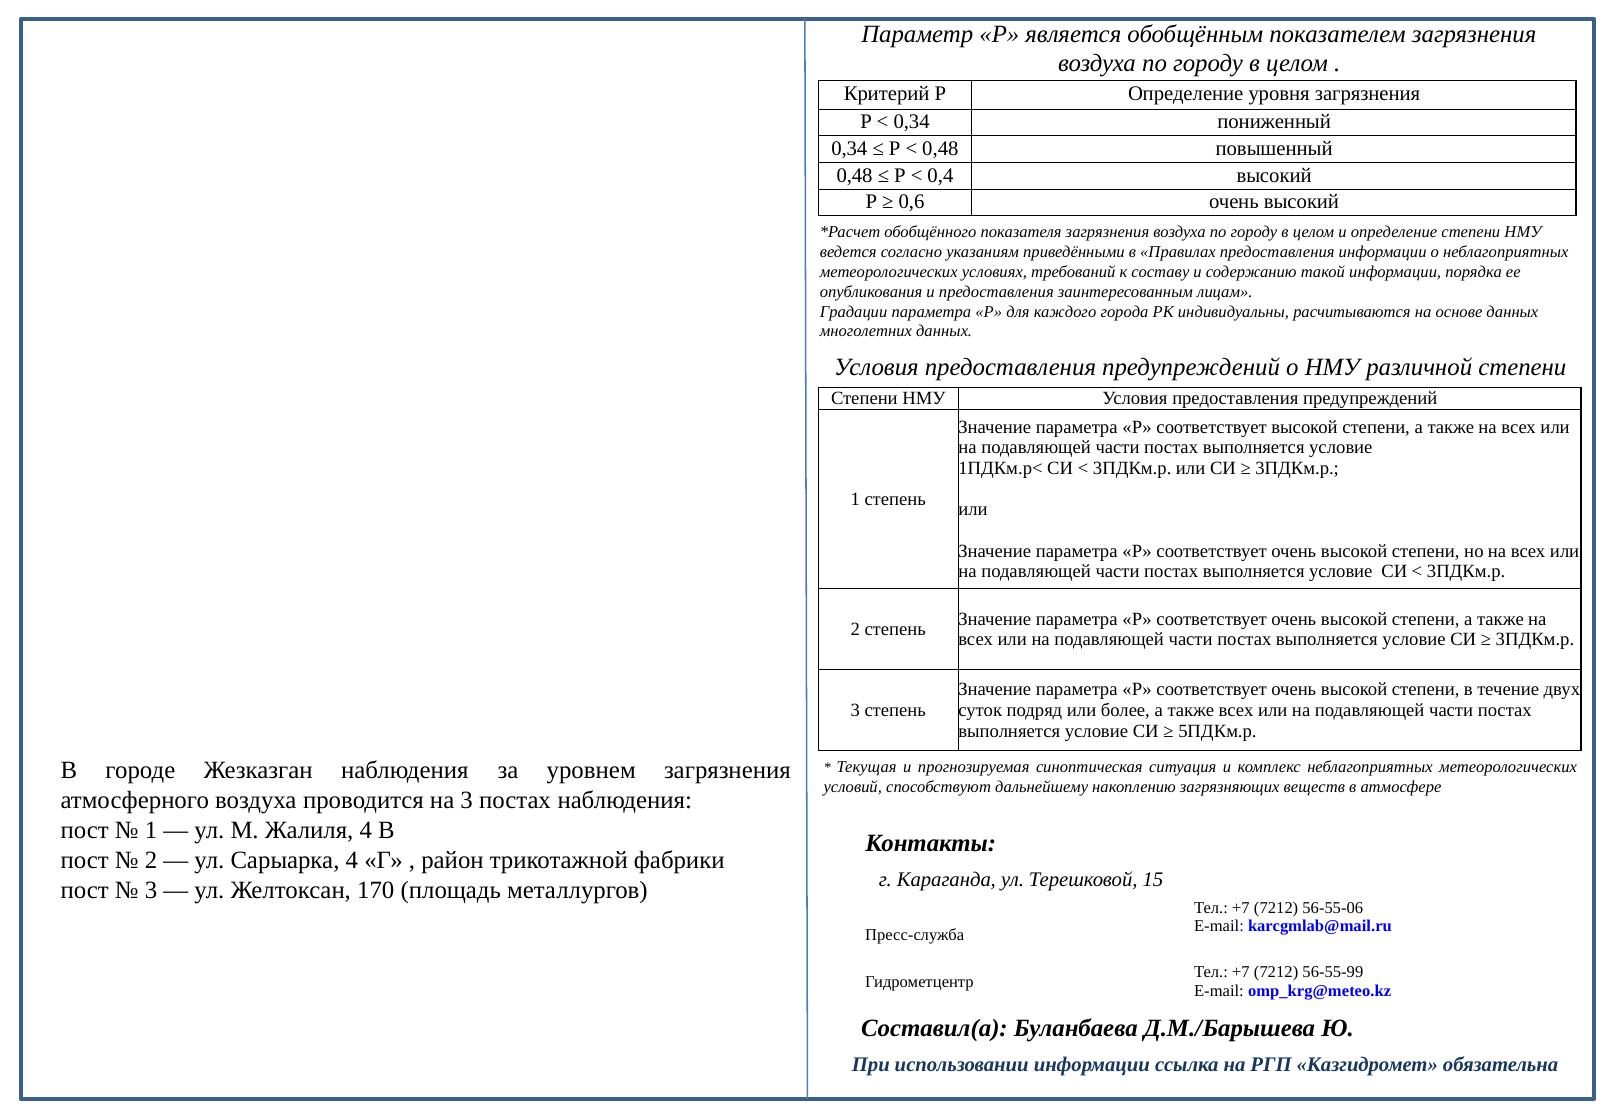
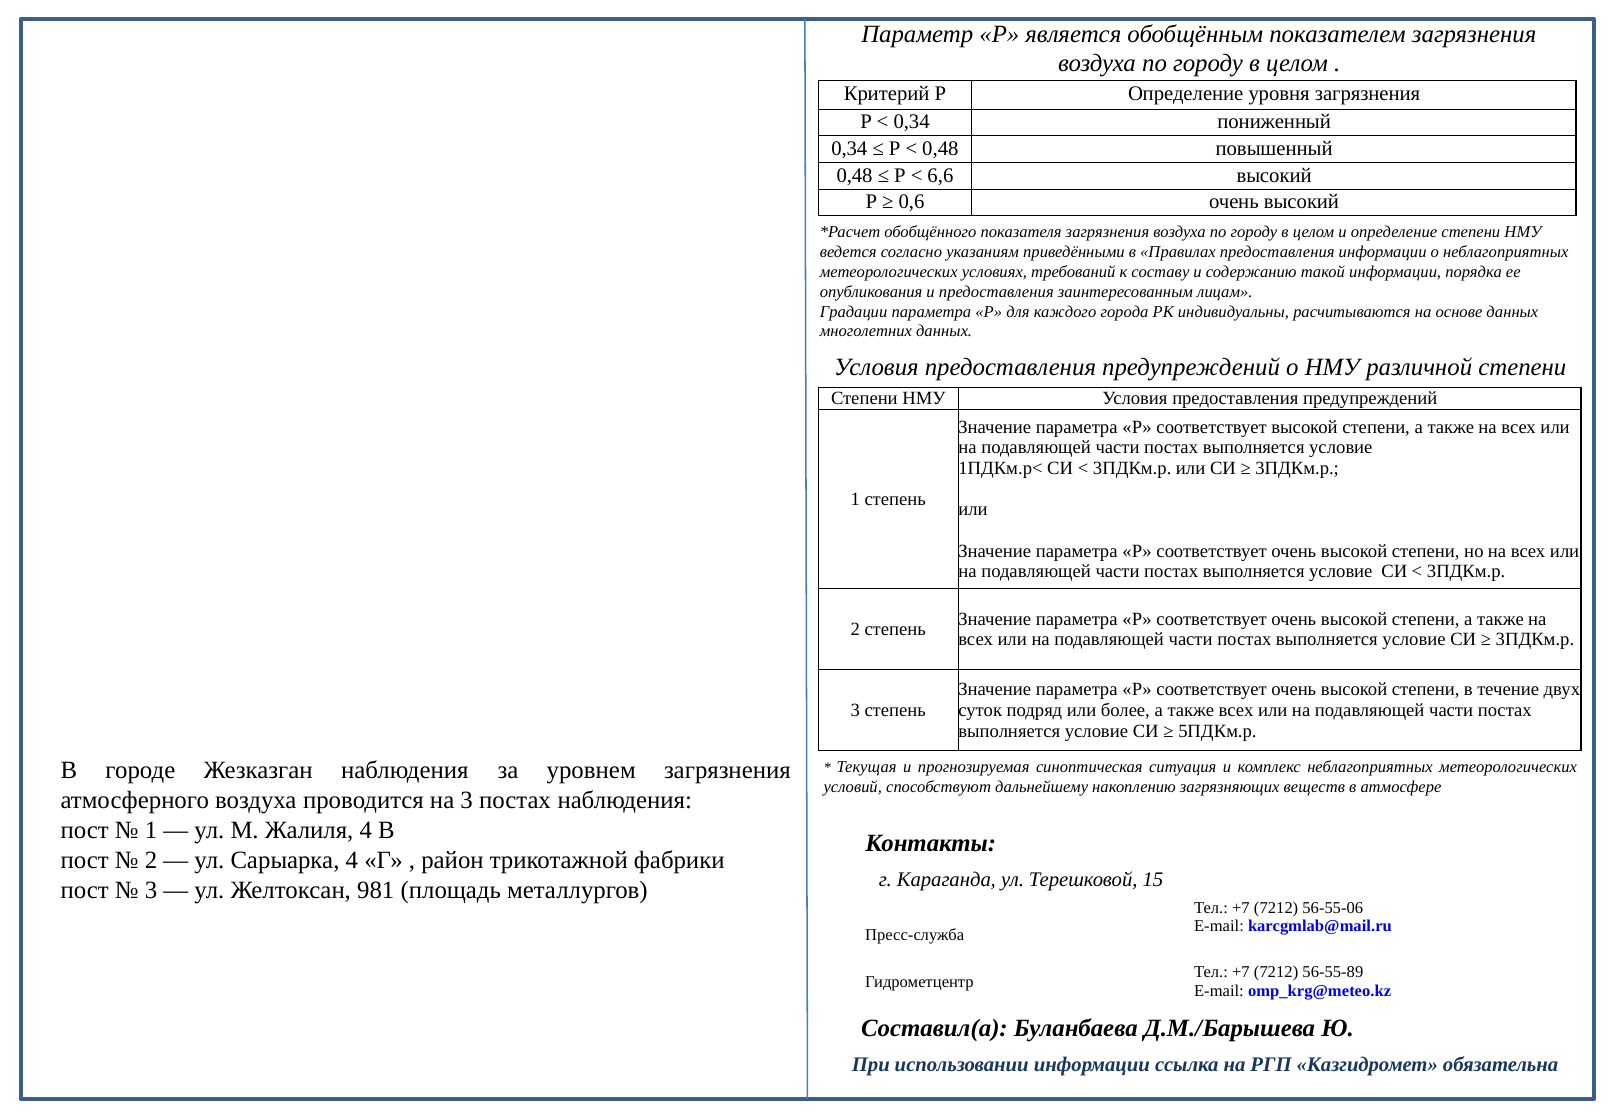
0,4: 0,4 -> 6,6
170: 170 -> 981
56-55-99: 56-55-99 -> 56-55-89
